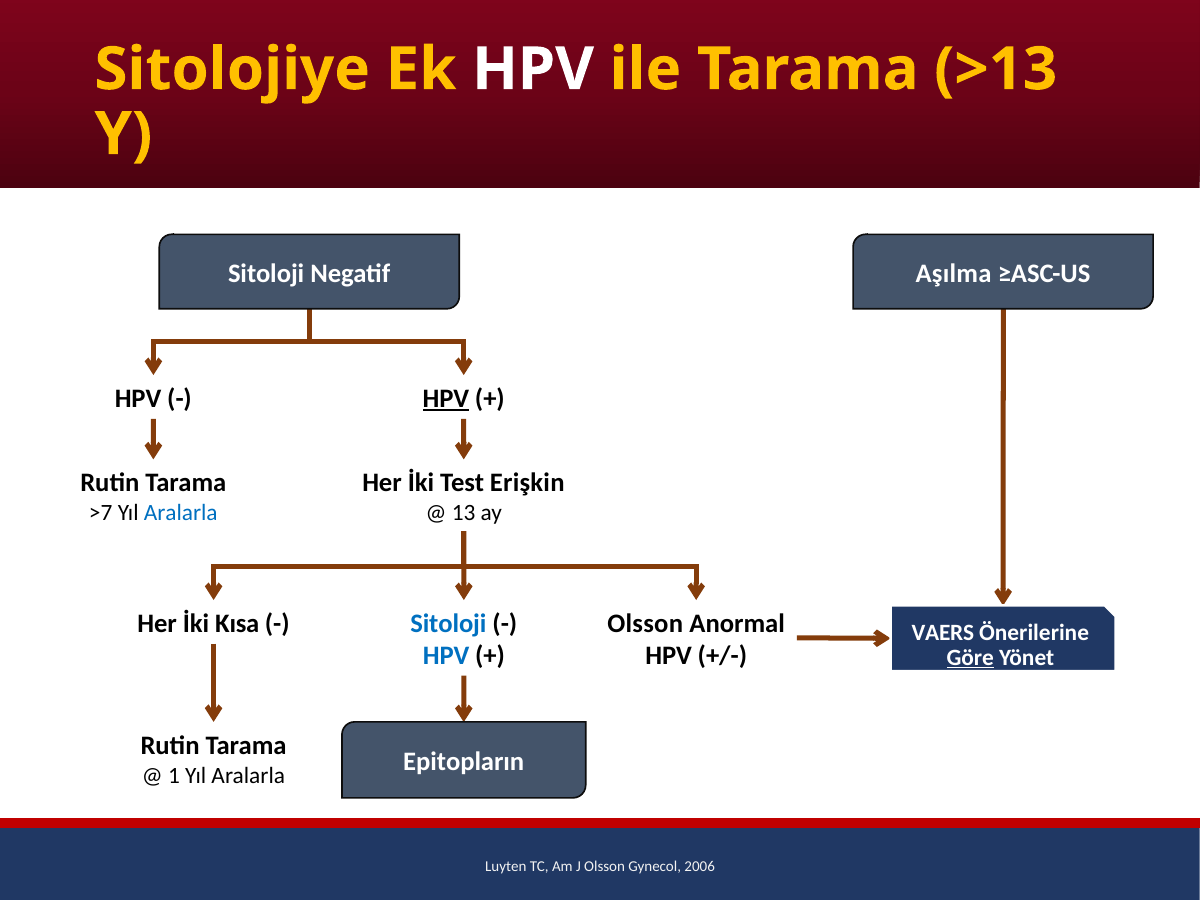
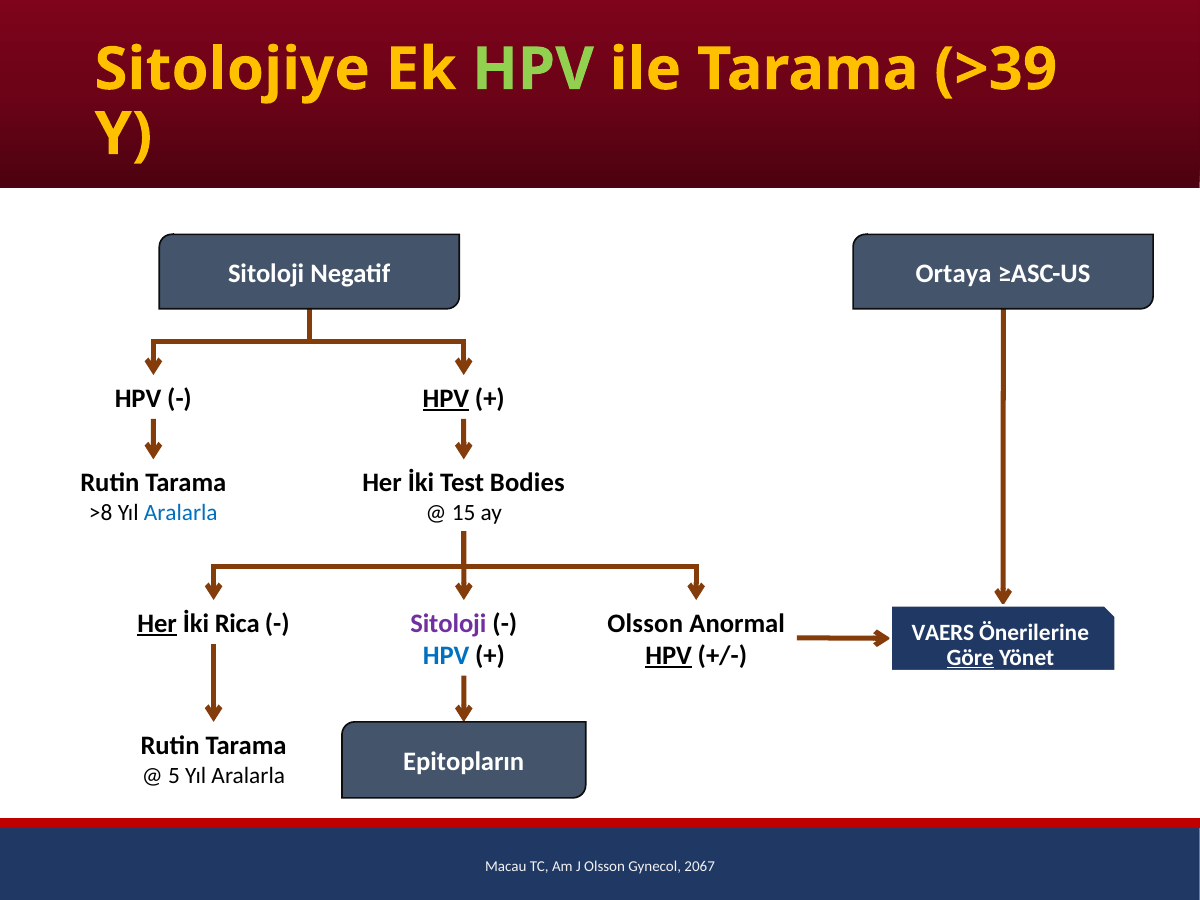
HPV at (533, 69) colour: white -> light green
>13: >13 -> >39
Aşılma: Aşılma -> Ortaya
Erişkin: Erişkin -> Bodies
>7: >7 -> >8
13: 13 -> 15
Her at (157, 624) underline: none -> present
Kısa: Kısa -> Rica
Sitoloji at (448, 624) colour: blue -> purple
HPV at (669, 656) underline: none -> present
1: 1 -> 5
Luyten: Luyten -> Macau
2006: 2006 -> 2067
